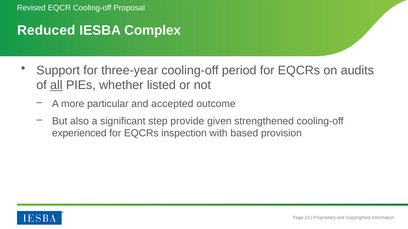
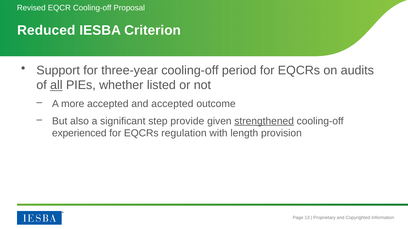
Complex: Complex -> Criterion
more particular: particular -> accepted
strengthened underline: none -> present
inspection: inspection -> regulation
based: based -> length
